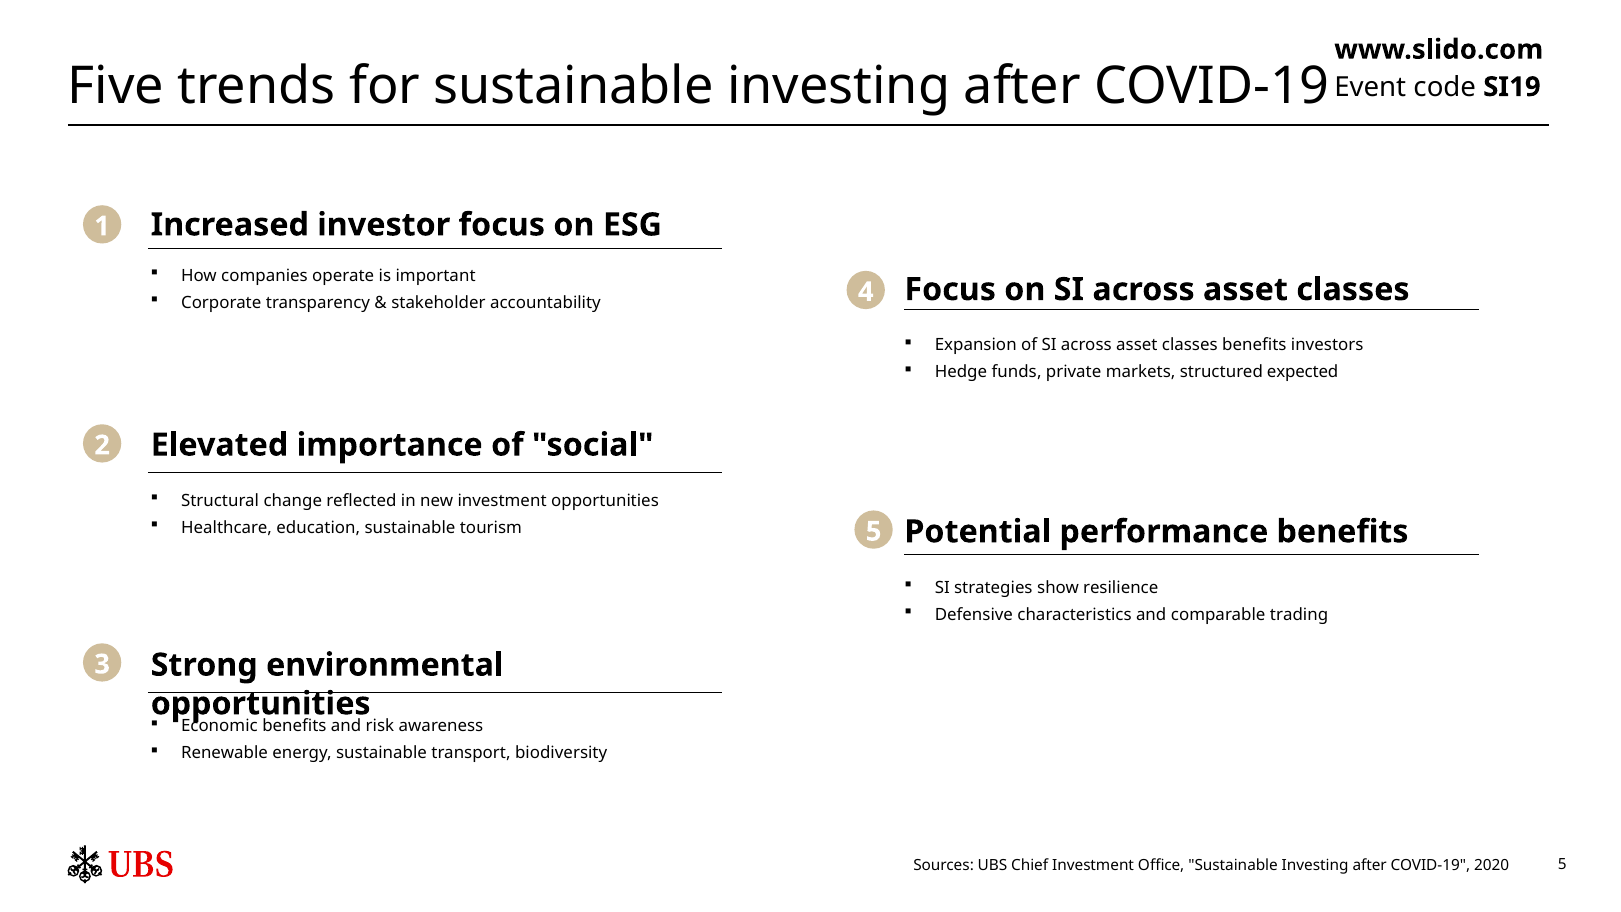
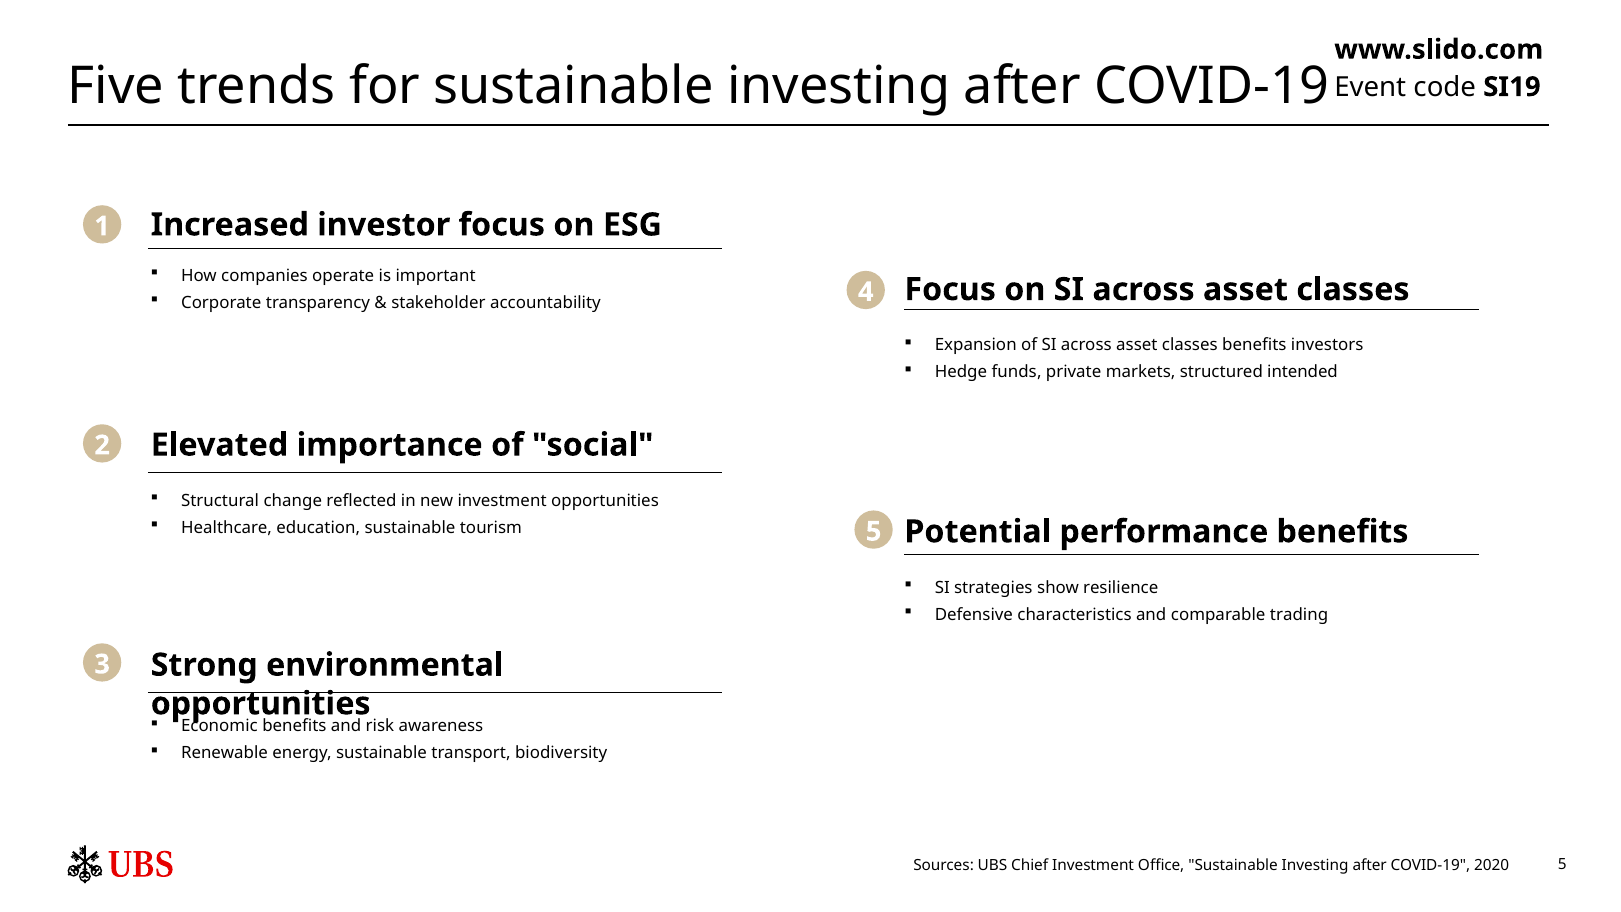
expected: expected -> intended
